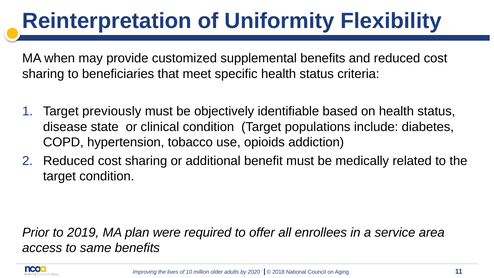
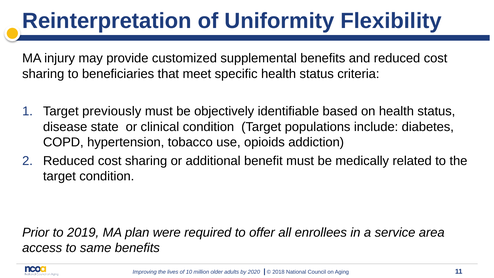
when: when -> injury
